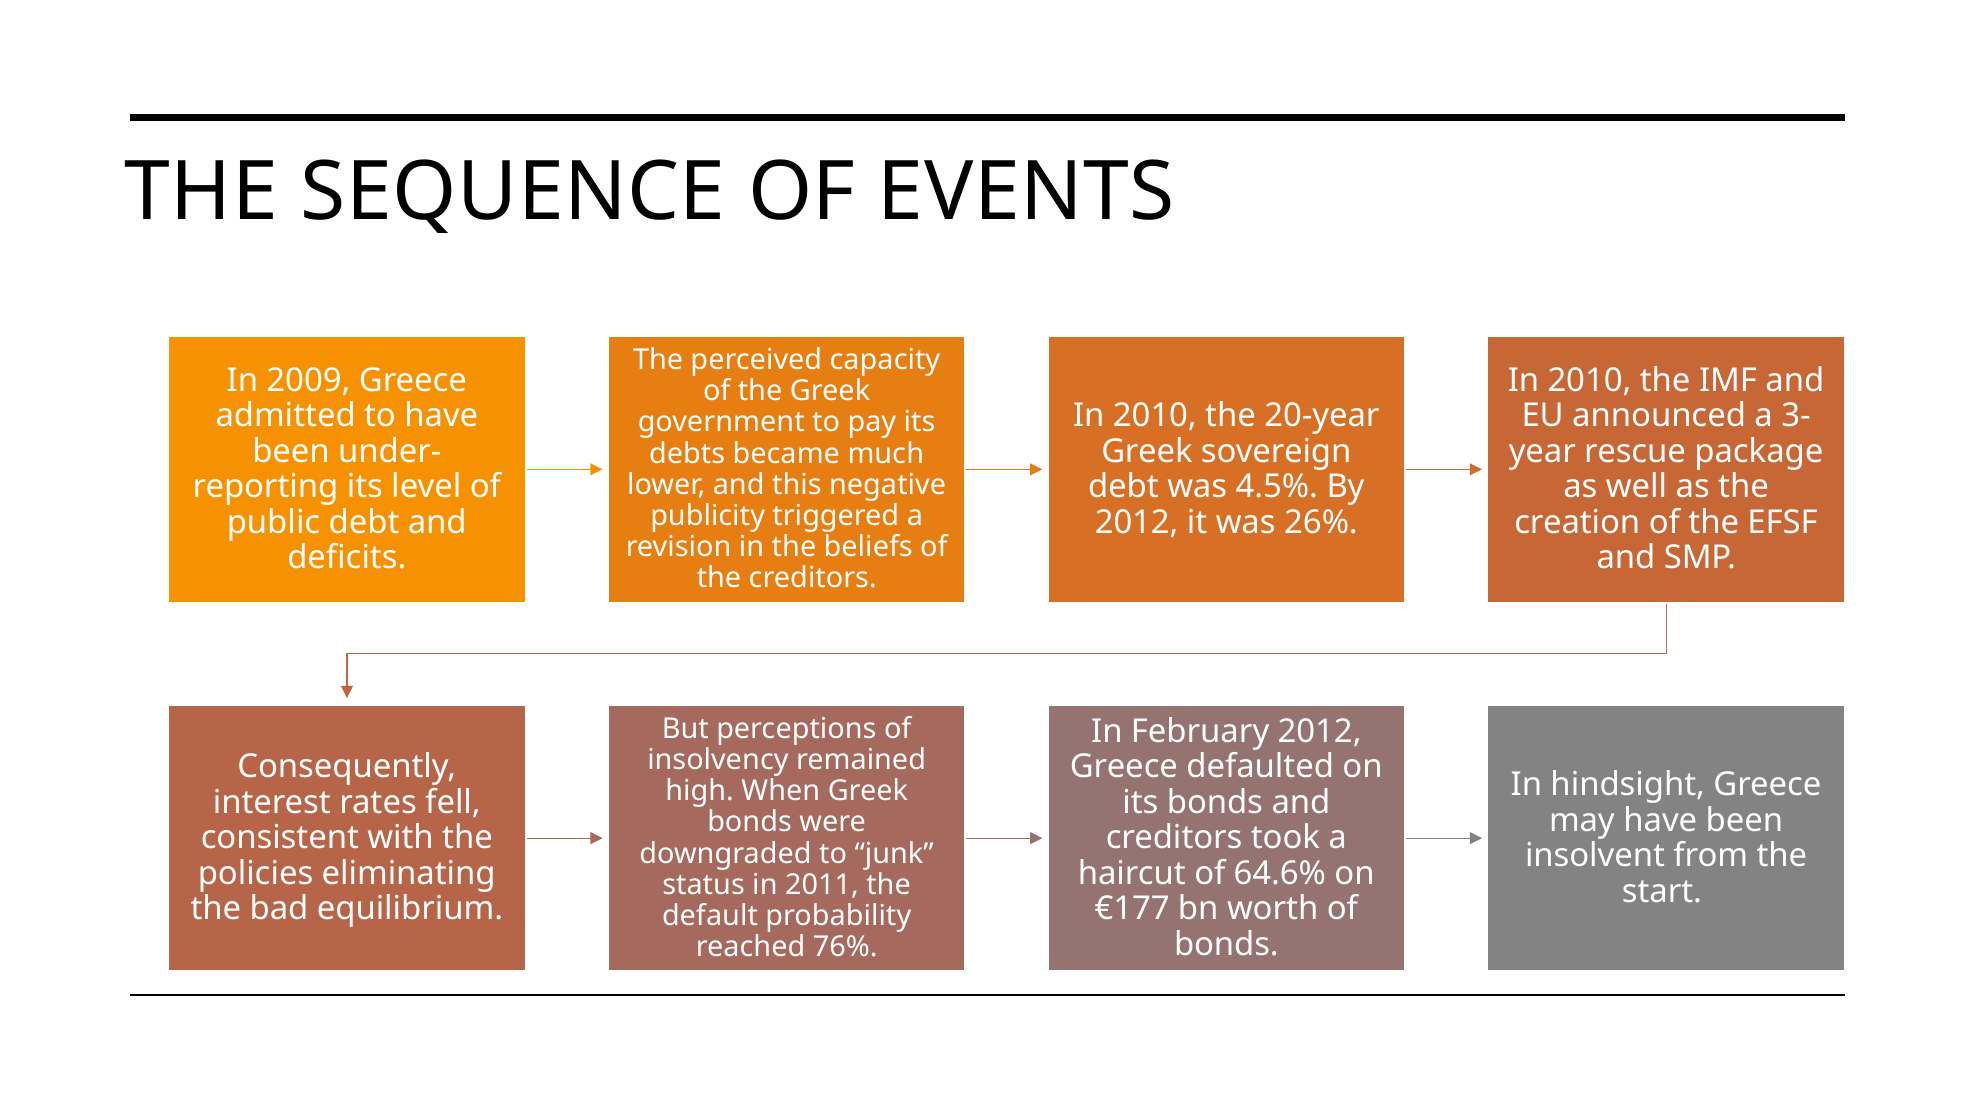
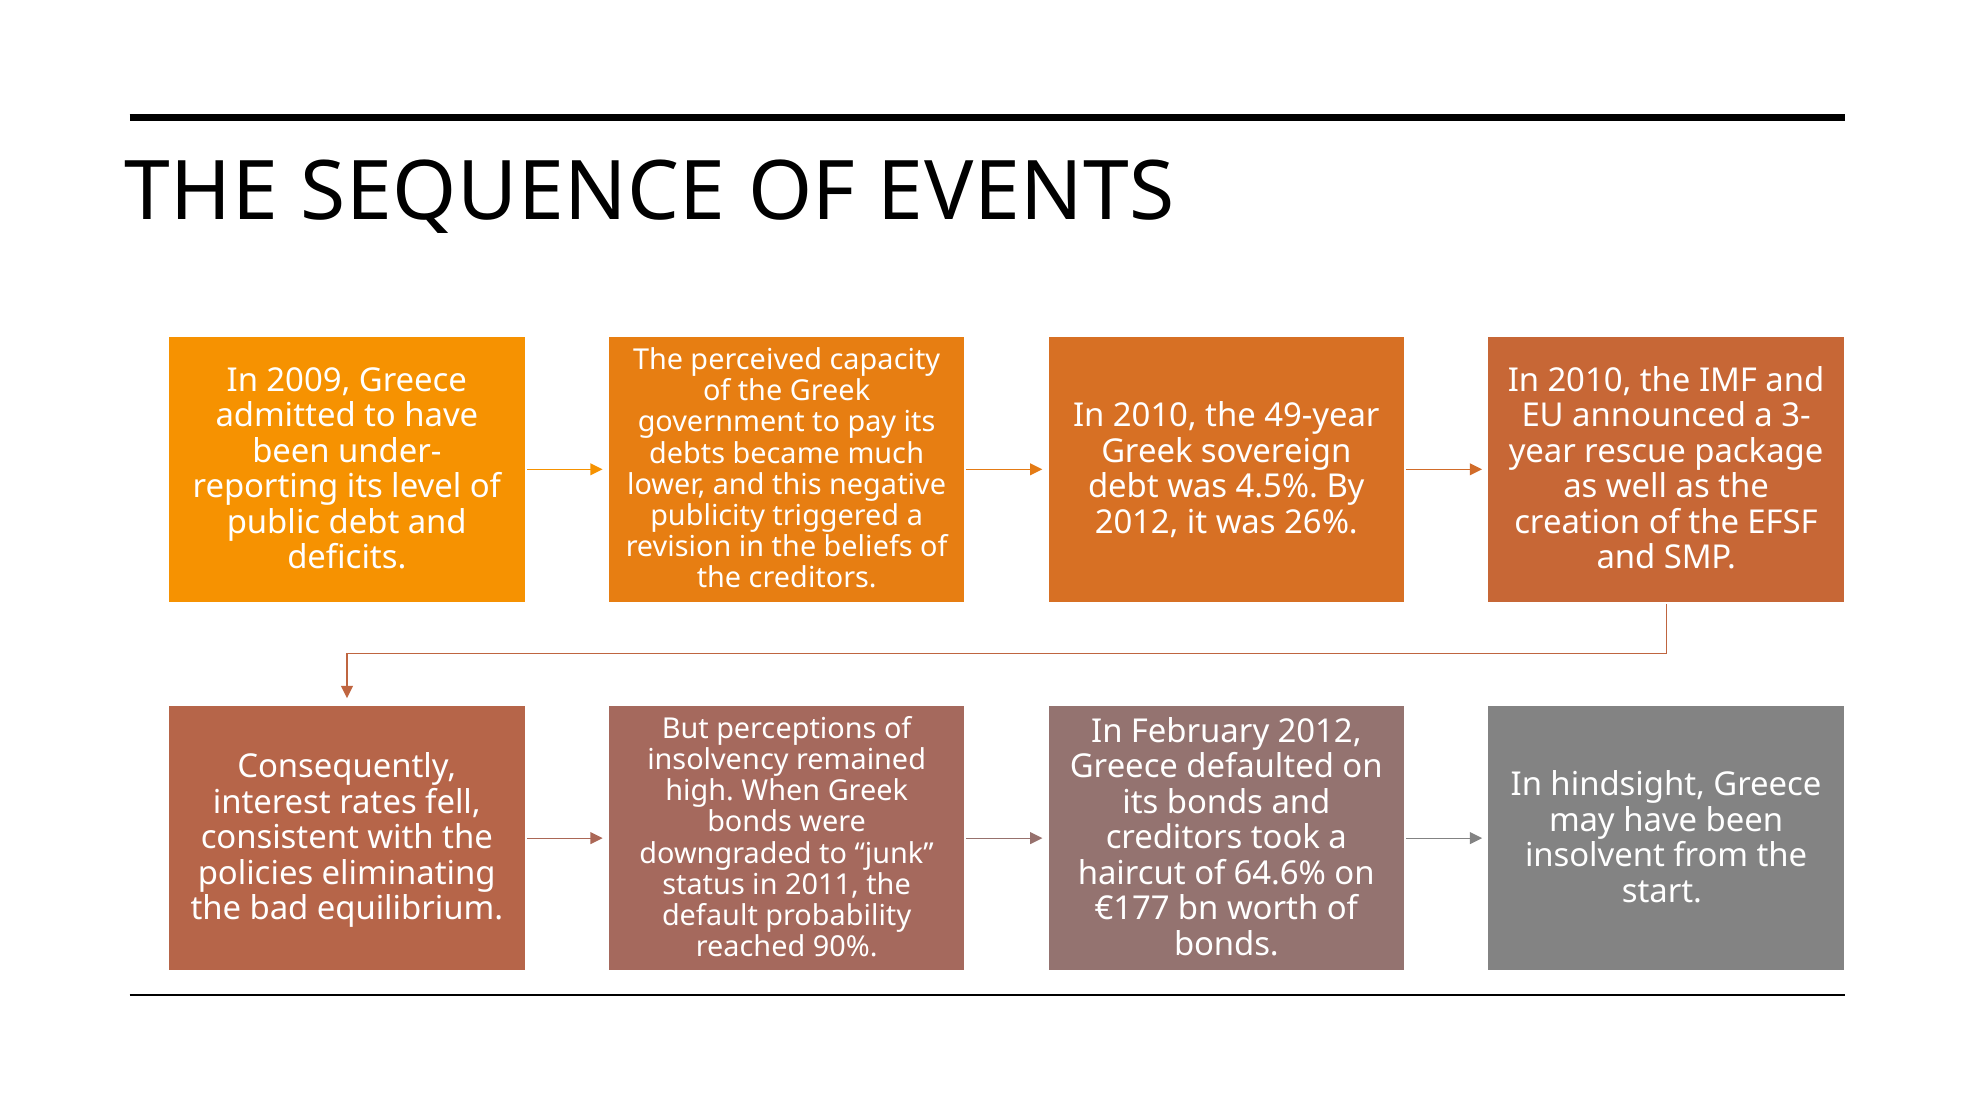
20-year: 20-year -> 49-year
76%: 76% -> 90%
